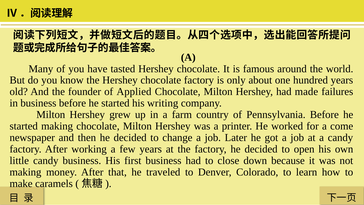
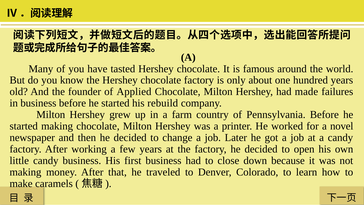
writing: writing -> rebuild
come: come -> novel
